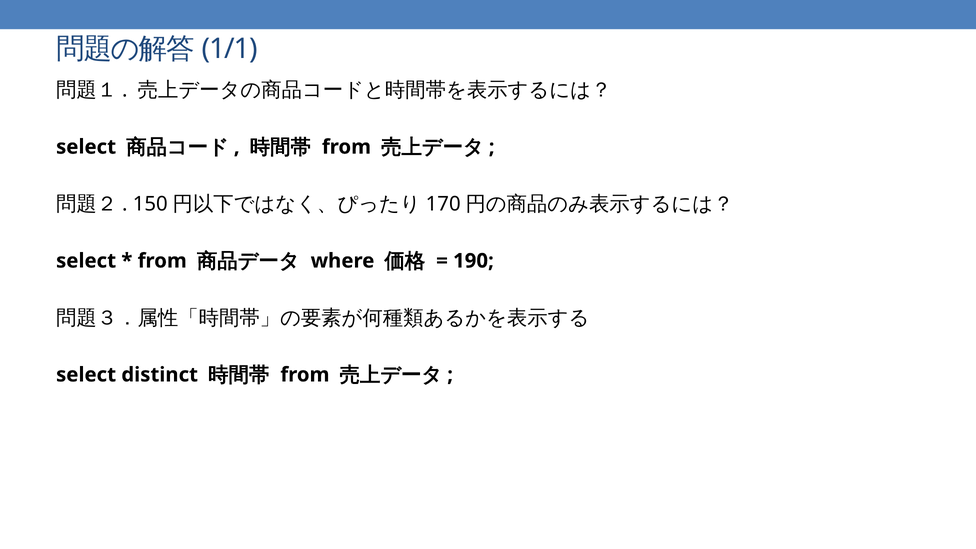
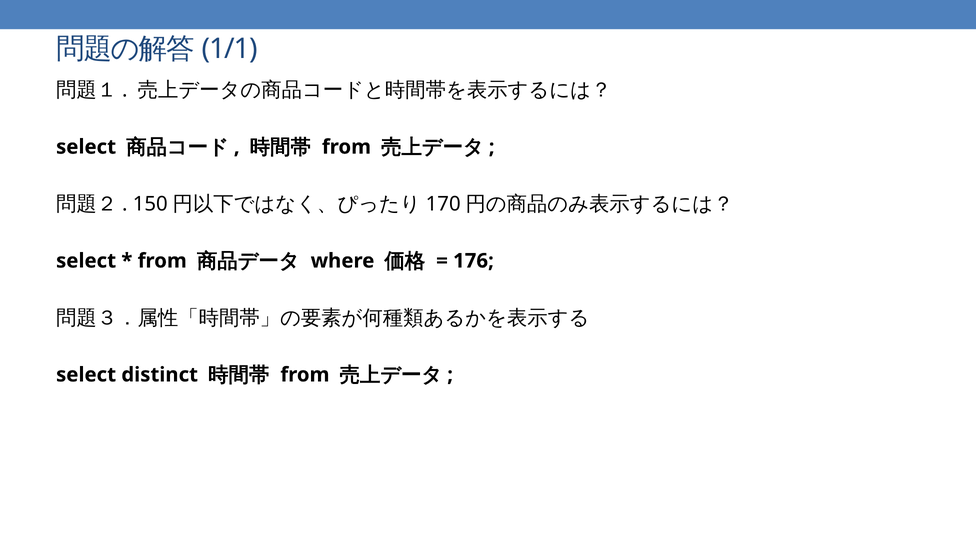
190: 190 -> 176
